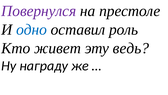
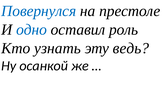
Повернулся colour: purple -> blue
живет: живет -> узнать
награду: награду -> осанкой
